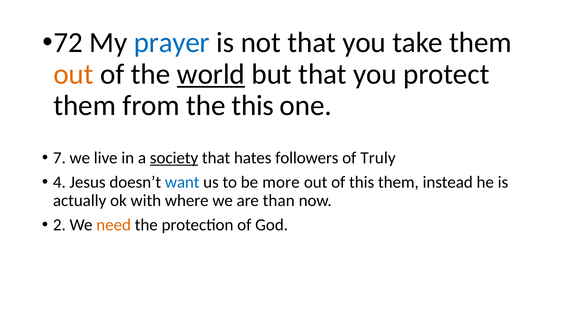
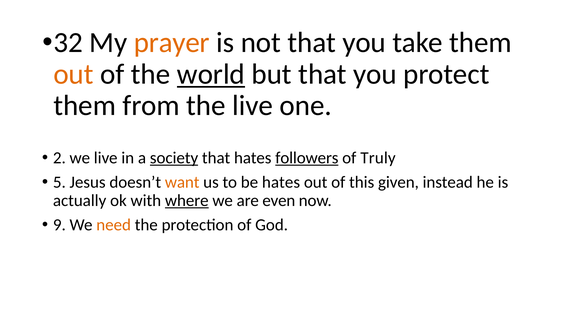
72: 72 -> 32
prayer colour: blue -> orange
the this: this -> live
7: 7 -> 2
followers underline: none -> present
4: 4 -> 5
want colour: blue -> orange
be more: more -> hates
this them: them -> given
where underline: none -> present
than: than -> even
2: 2 -> 9
